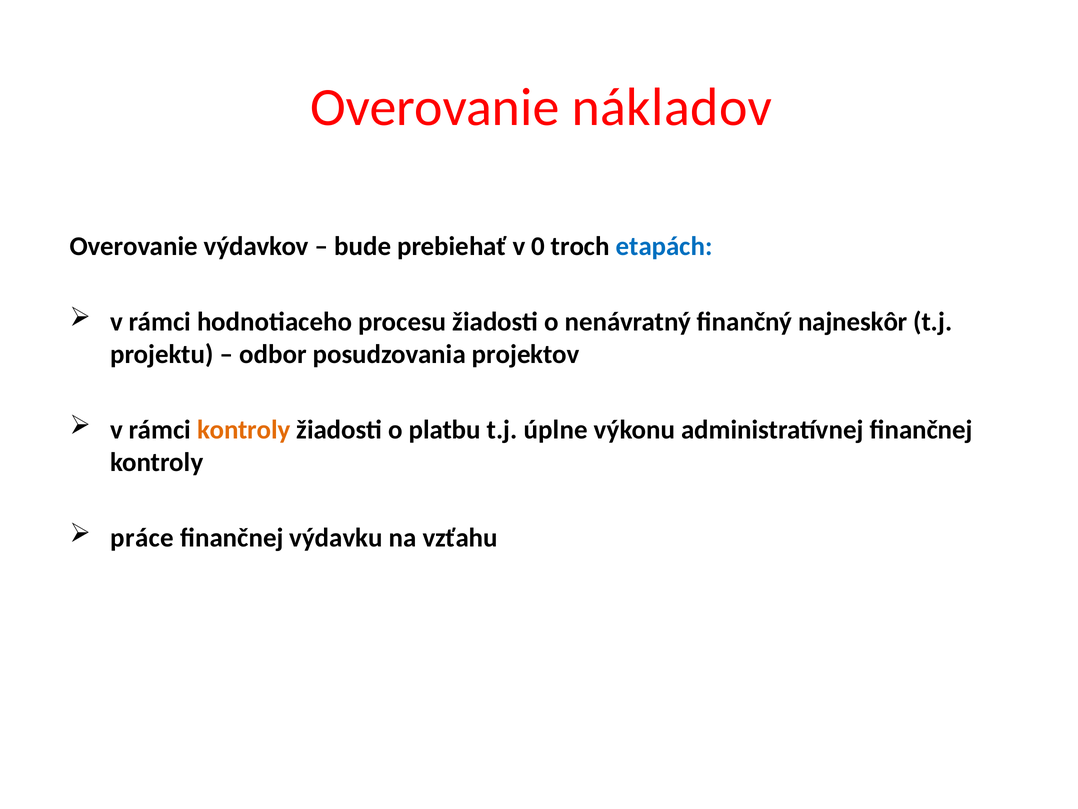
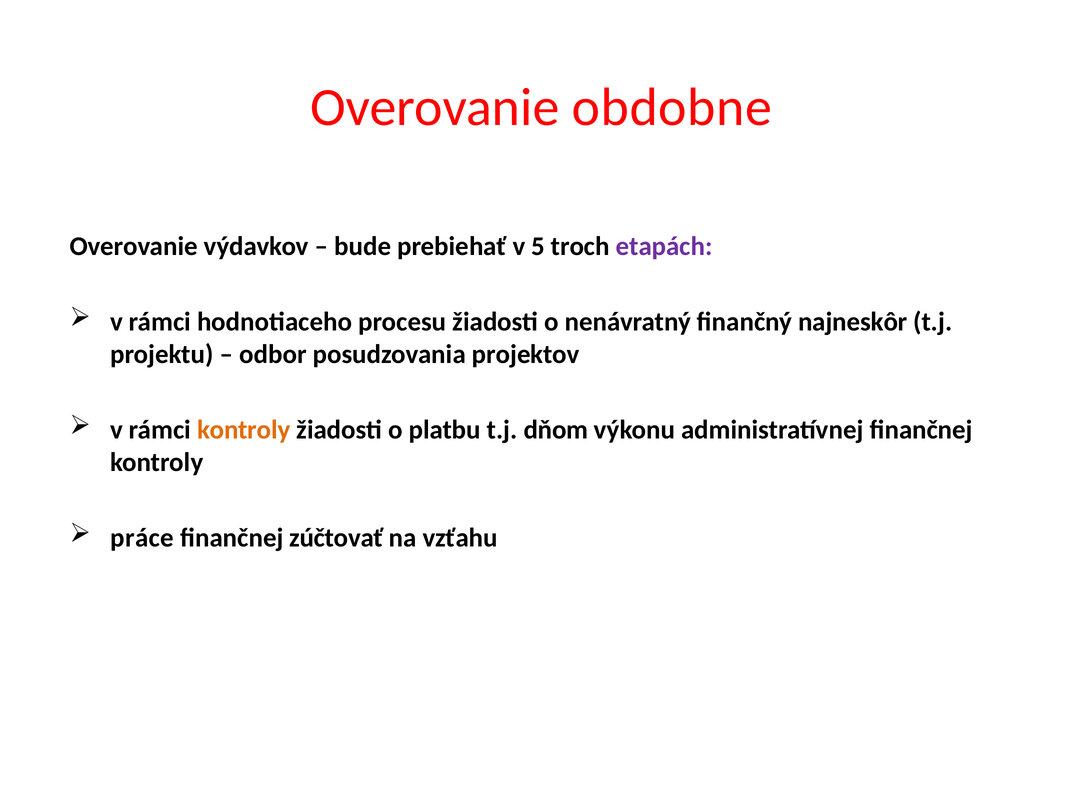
nákladov: nákladov -> obdobne
0: 0 -> 5
etapách colour: blue -> purple
úplne: úplne -> dňom
výdavku: výdavku -> zúčtovať
